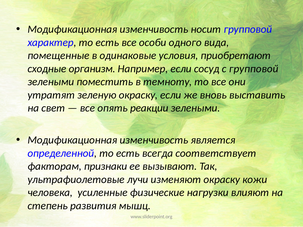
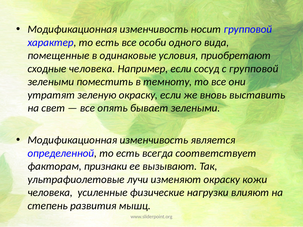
сходные организм: организм -> человека
реакции: реакции -> бывает
